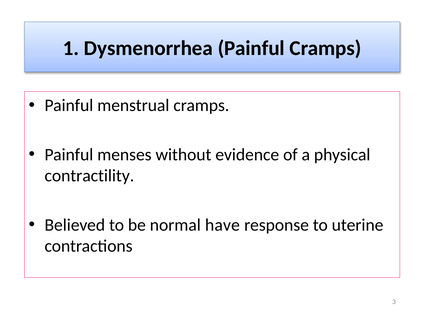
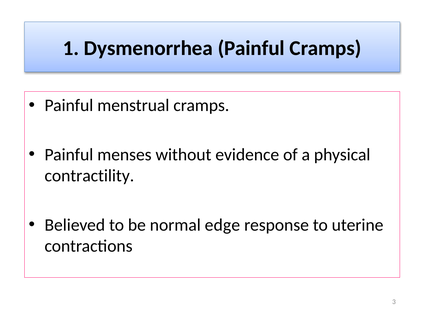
have: have -> edge
